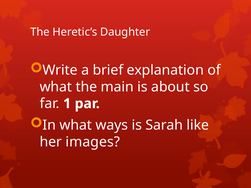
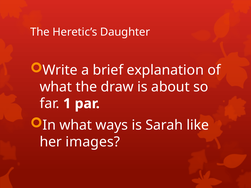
main: main -> draw
